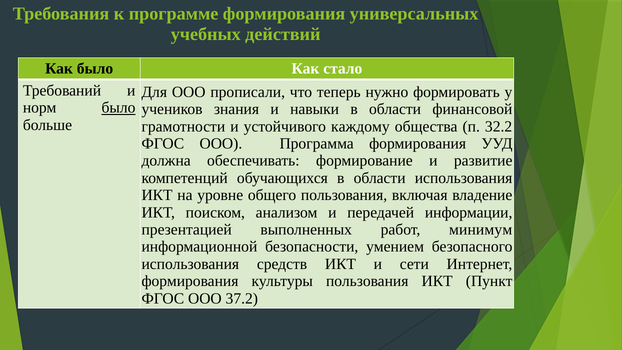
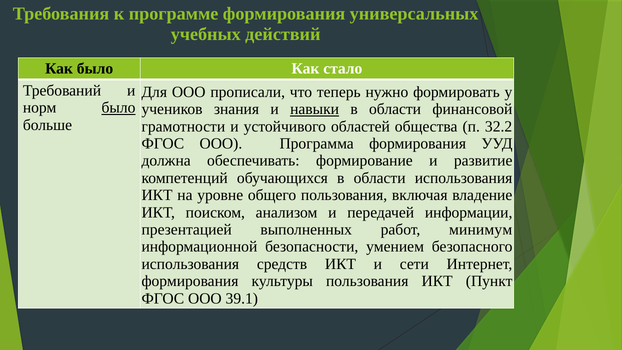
навыки underline: none -> present
каждому: каждому -> областей
37.2: 37.2 -> 39.1
